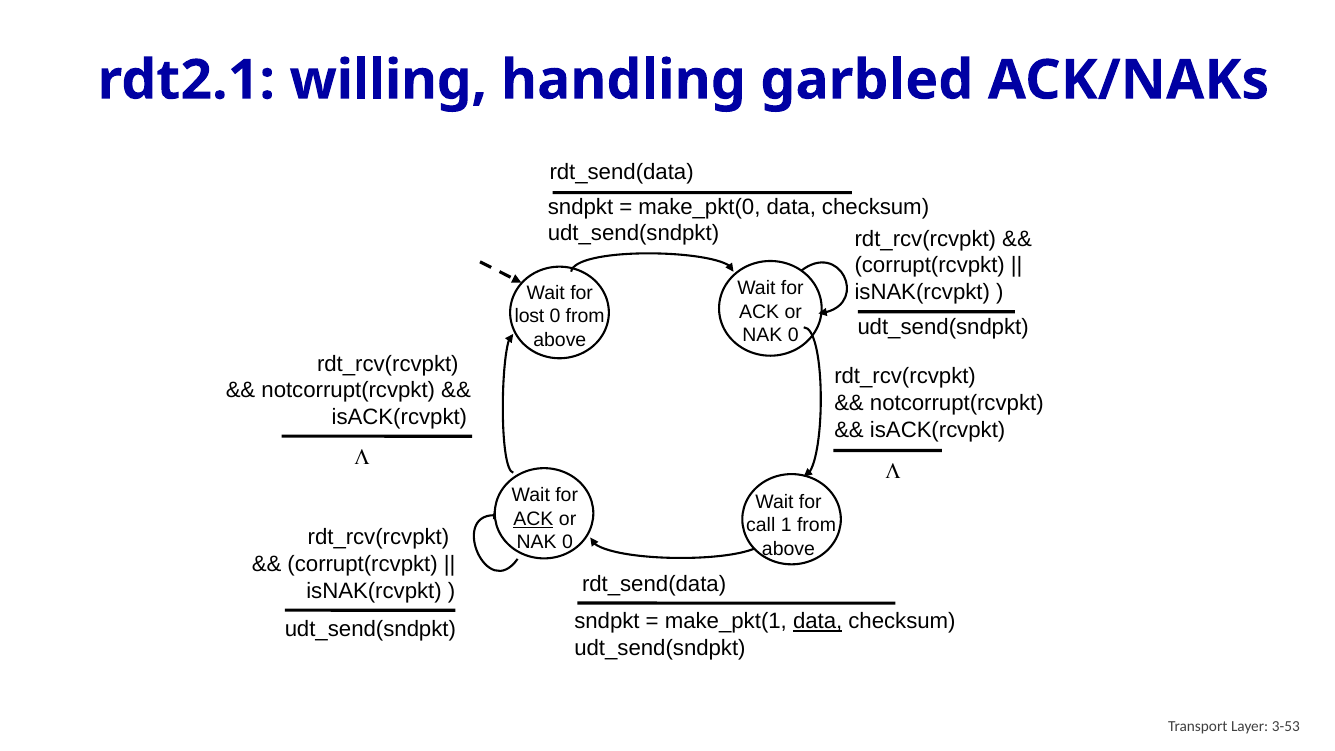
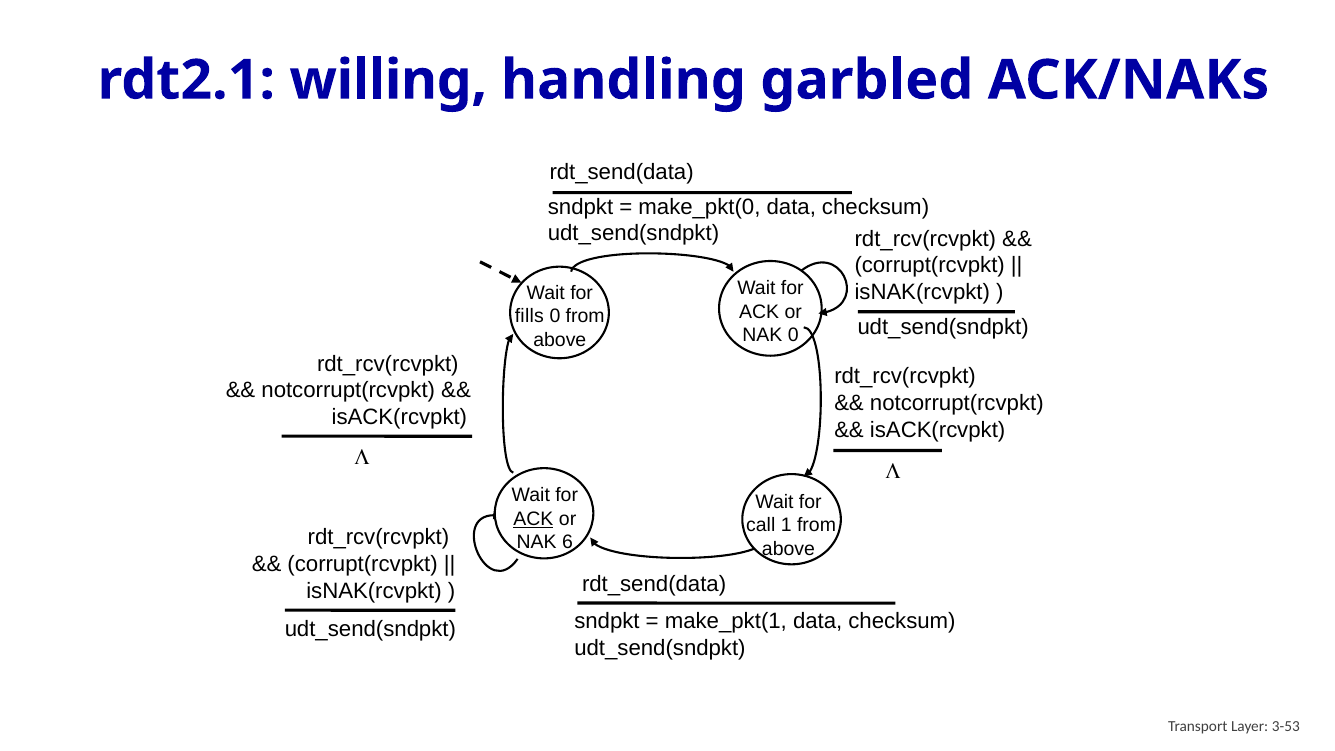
lost: lost -> fills
0 at (568, 542): 0 -> 6
data at (818, 621) underline: present -> none
